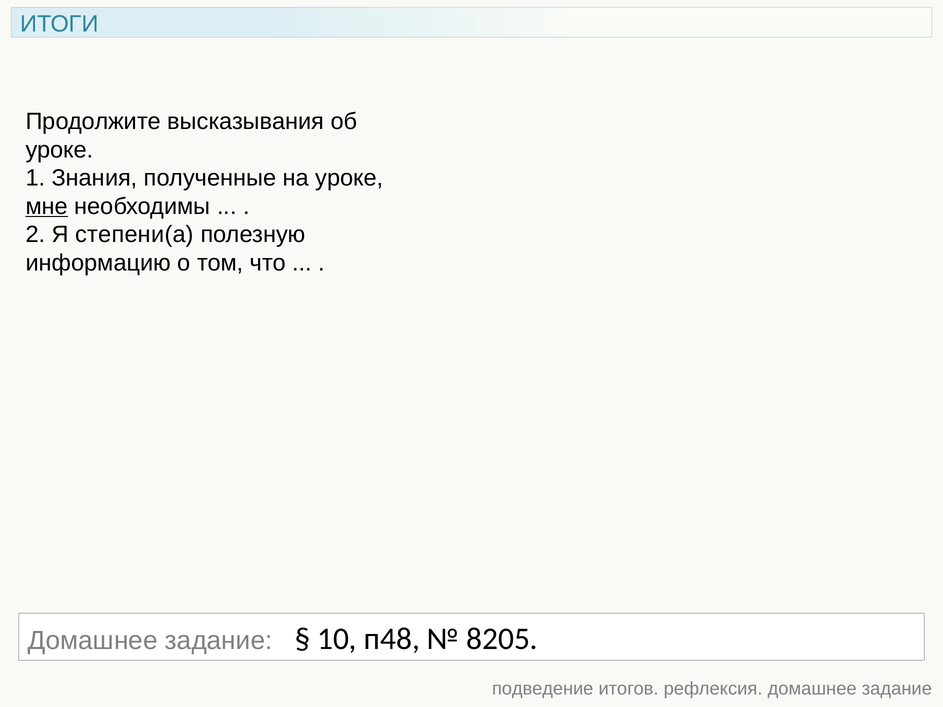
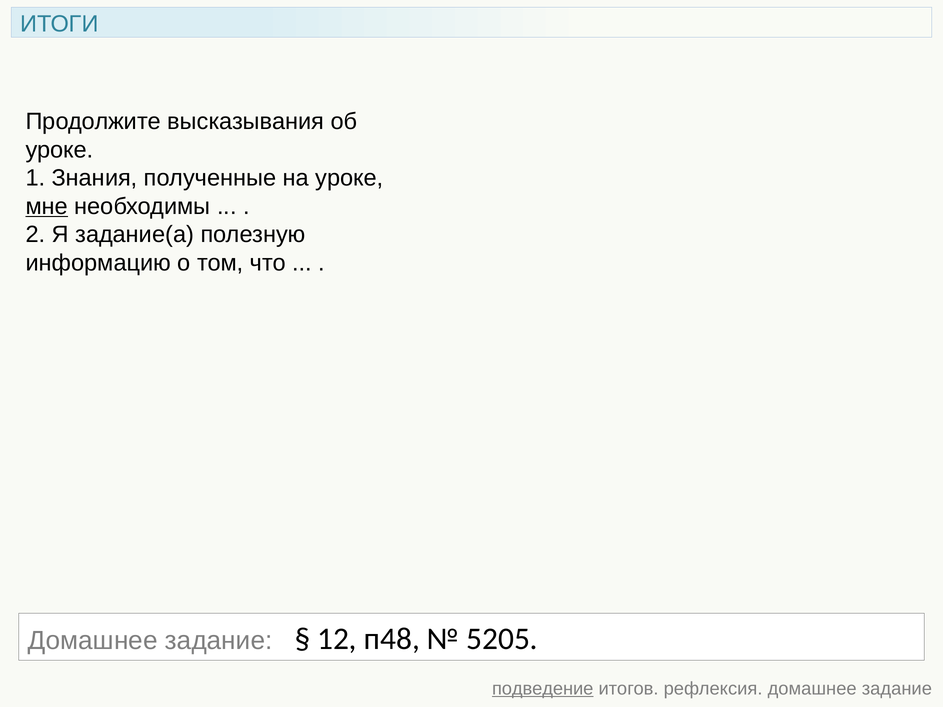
степени(а: степени(а -> задание(а
10: 10 -> 12
8205: 8205 -> 5205
подведение underline: none -> present
